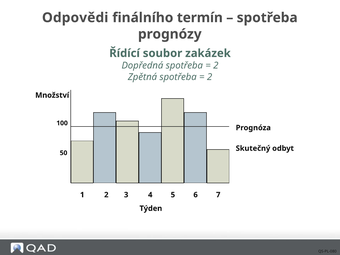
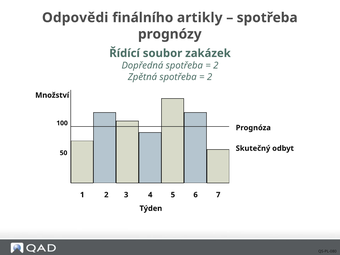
termín: termín -> artikly
